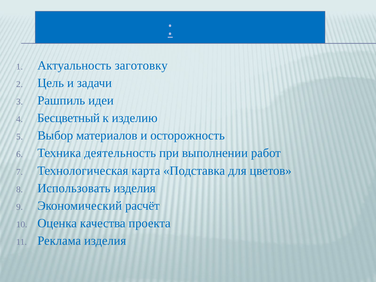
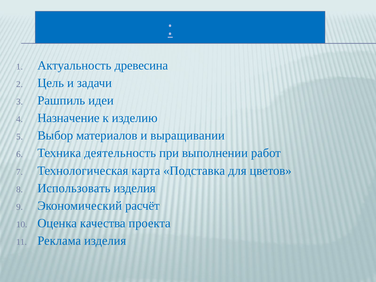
заготовку: заготовку -> древесина
Бесцветный: Бесцветный -> Назначение
осторожность: осторожность -> выращивании
